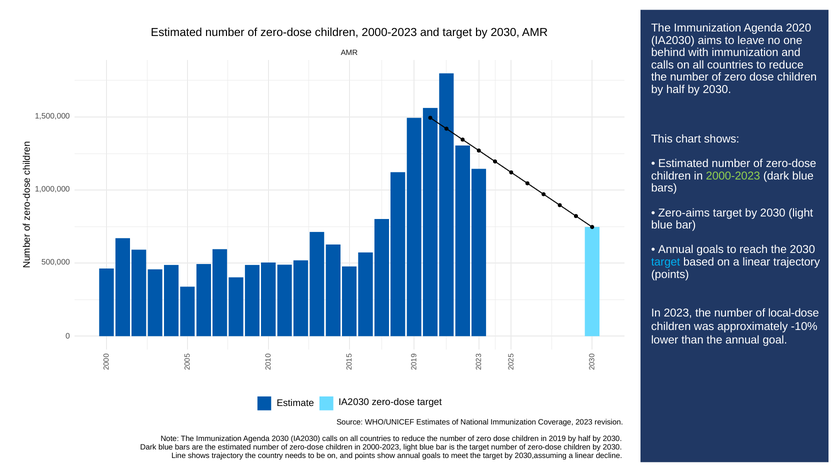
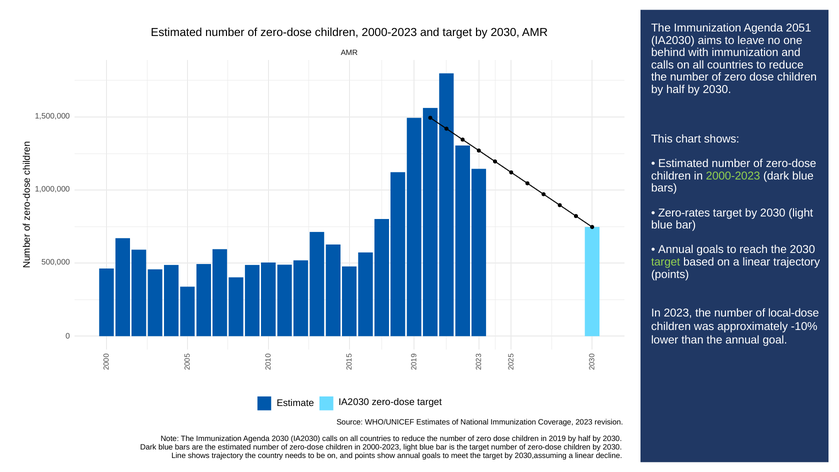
2020: 2020 -> 2051
Zero-aims: Zero-aims -> Zero-rates
target at (666, 262) colour: light blue -> light green
